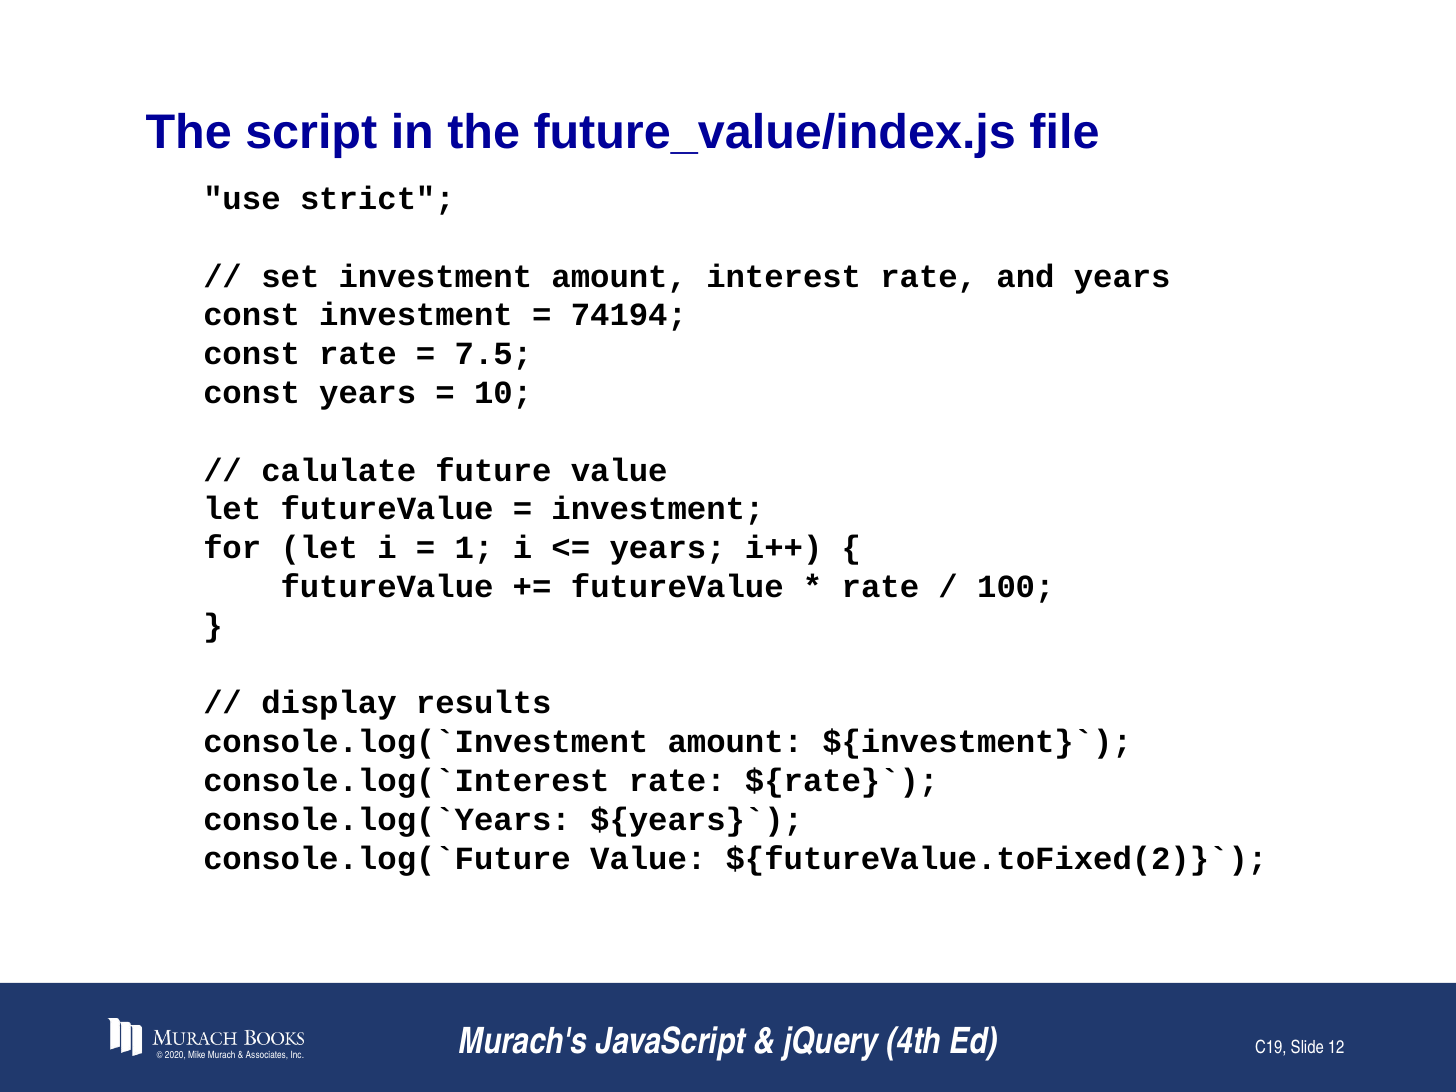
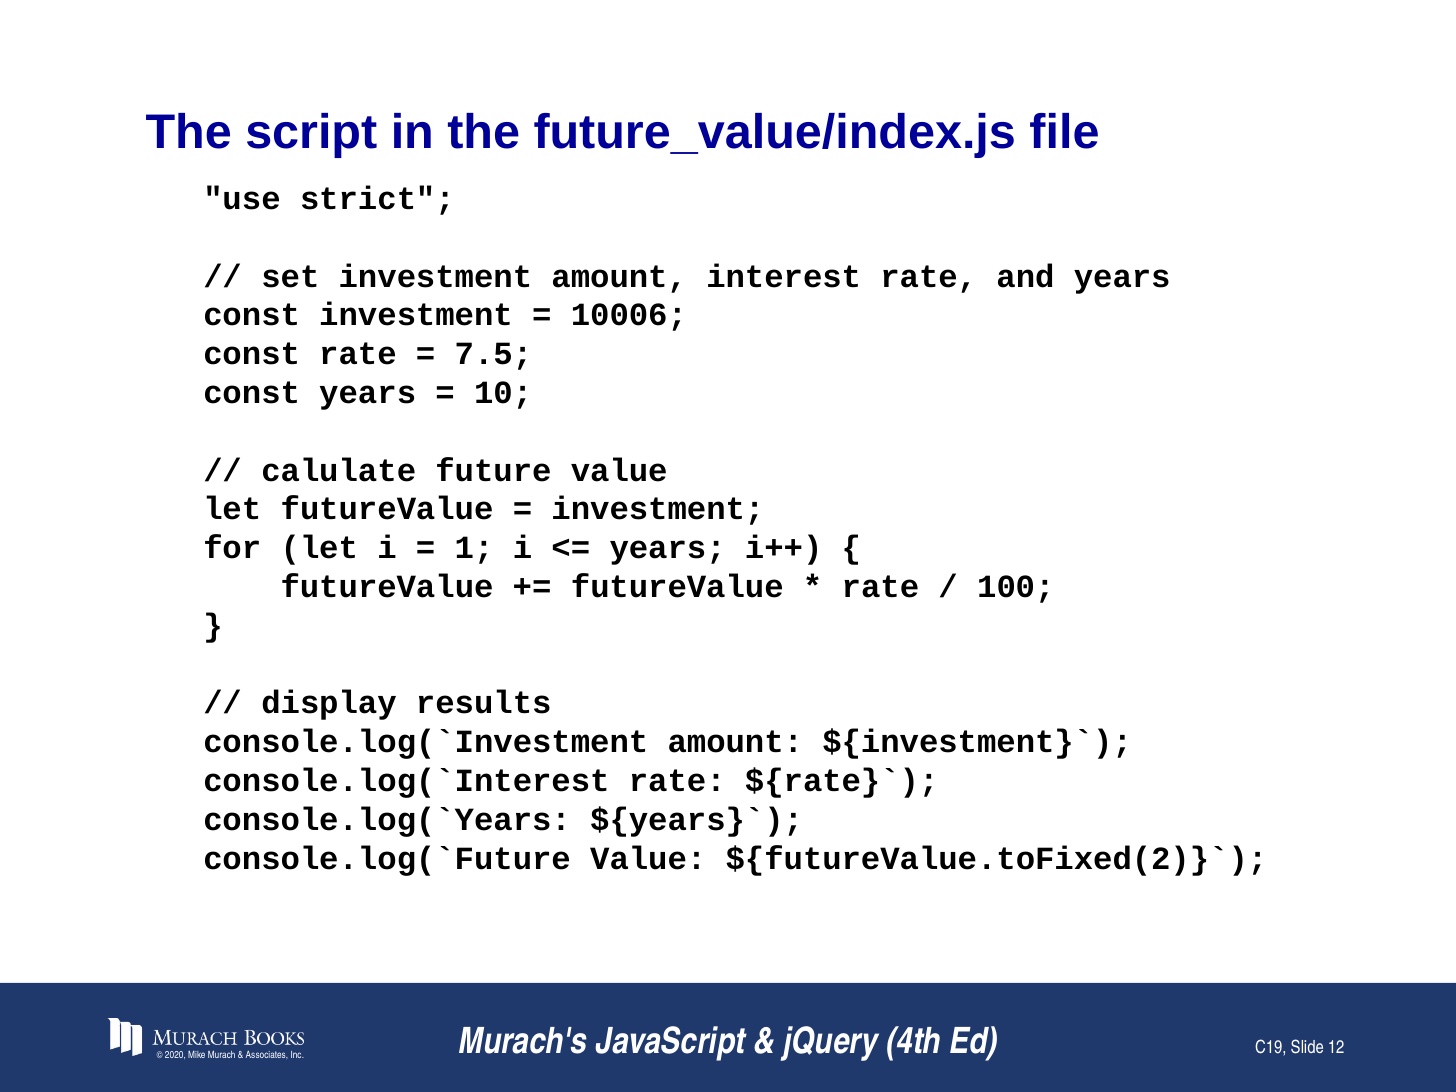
74194: 74194 -> 10006
